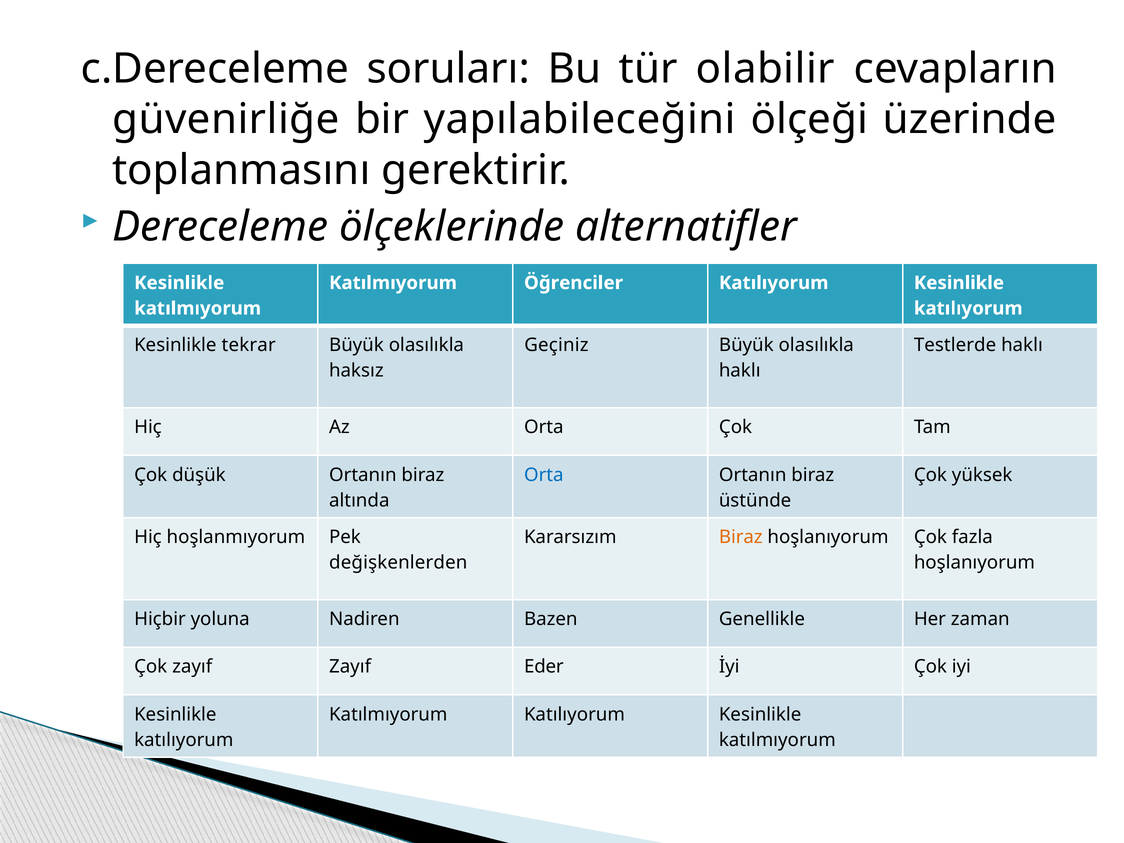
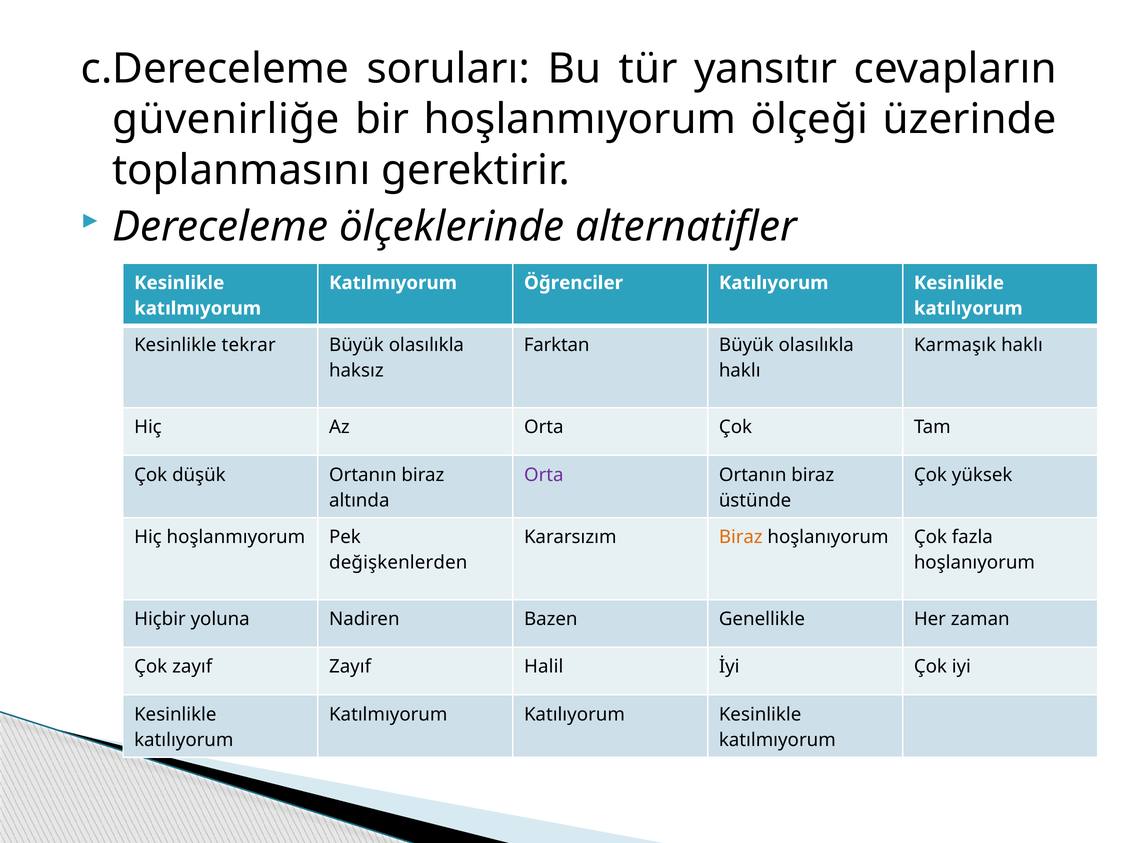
olabilir: olabilir -> yansıtır
bir yapılabileceğini: yapılabileceğini -> hoşlanmıyorum
Geçiniz: Geçiniz -> Farktan
Testlerde: Testlerde -> Karmaşık
Orta at (544, 475) colour: blue -> purple
Eder: Eder -> Halil
